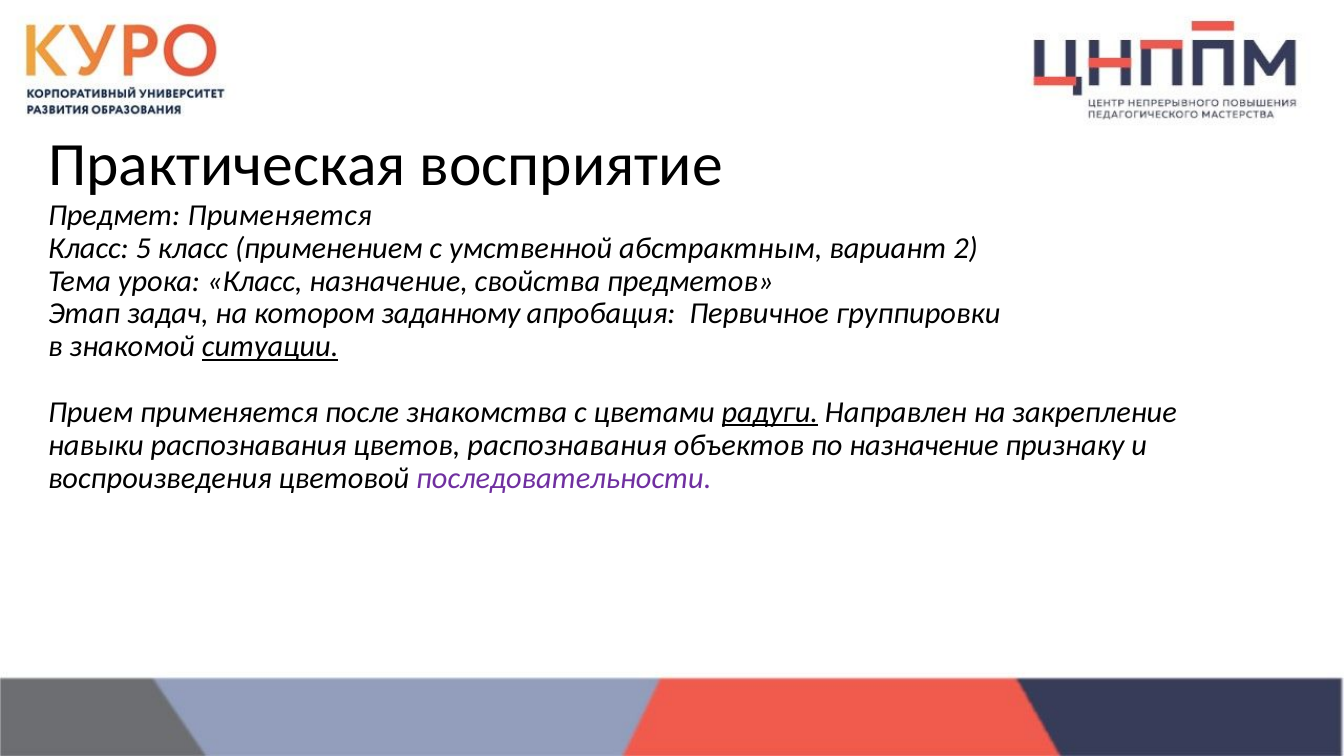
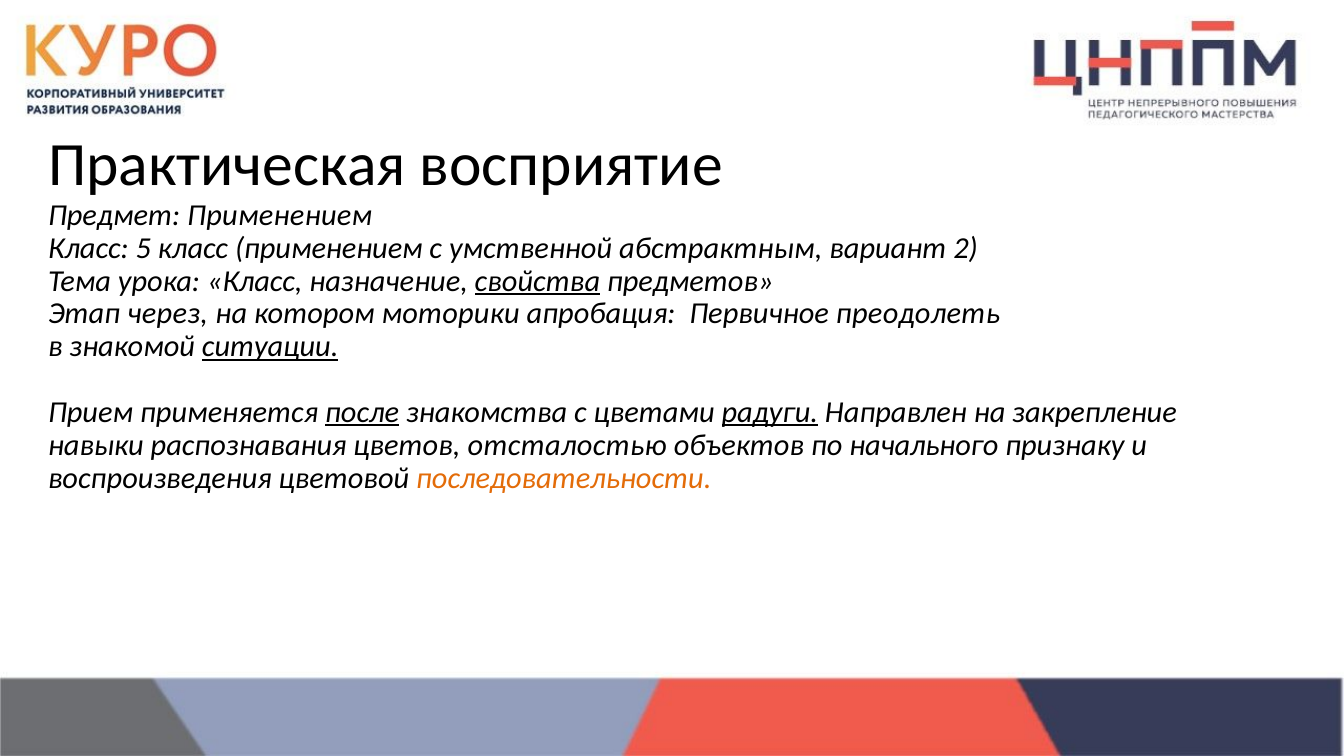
Предмет Применяется: Применяется -> Применением
свойства underline: none -> present
задач: задач -> через
заданному: заданному -> моторики
группировки: группировки -> преодолеть
после underline: none -> present
цветов распознавания: распознавания -> отсталостью
по назначение: назначение -> начального
последовательности colour: purple -> orange
